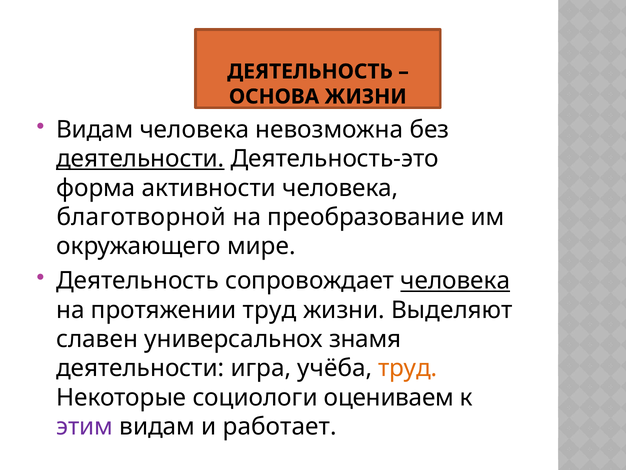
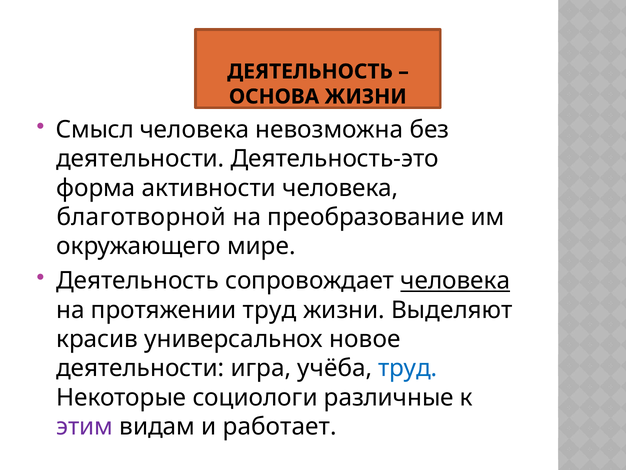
Видам at (95, 130): Видам -> Смысл
деятельности at (140, 159) underline: present -> none
славен: славен -> красив
знамя: знамя -> новое
труд at (408, 368) colour: orange -> blue
оцениваем: оцениваем -> различные
